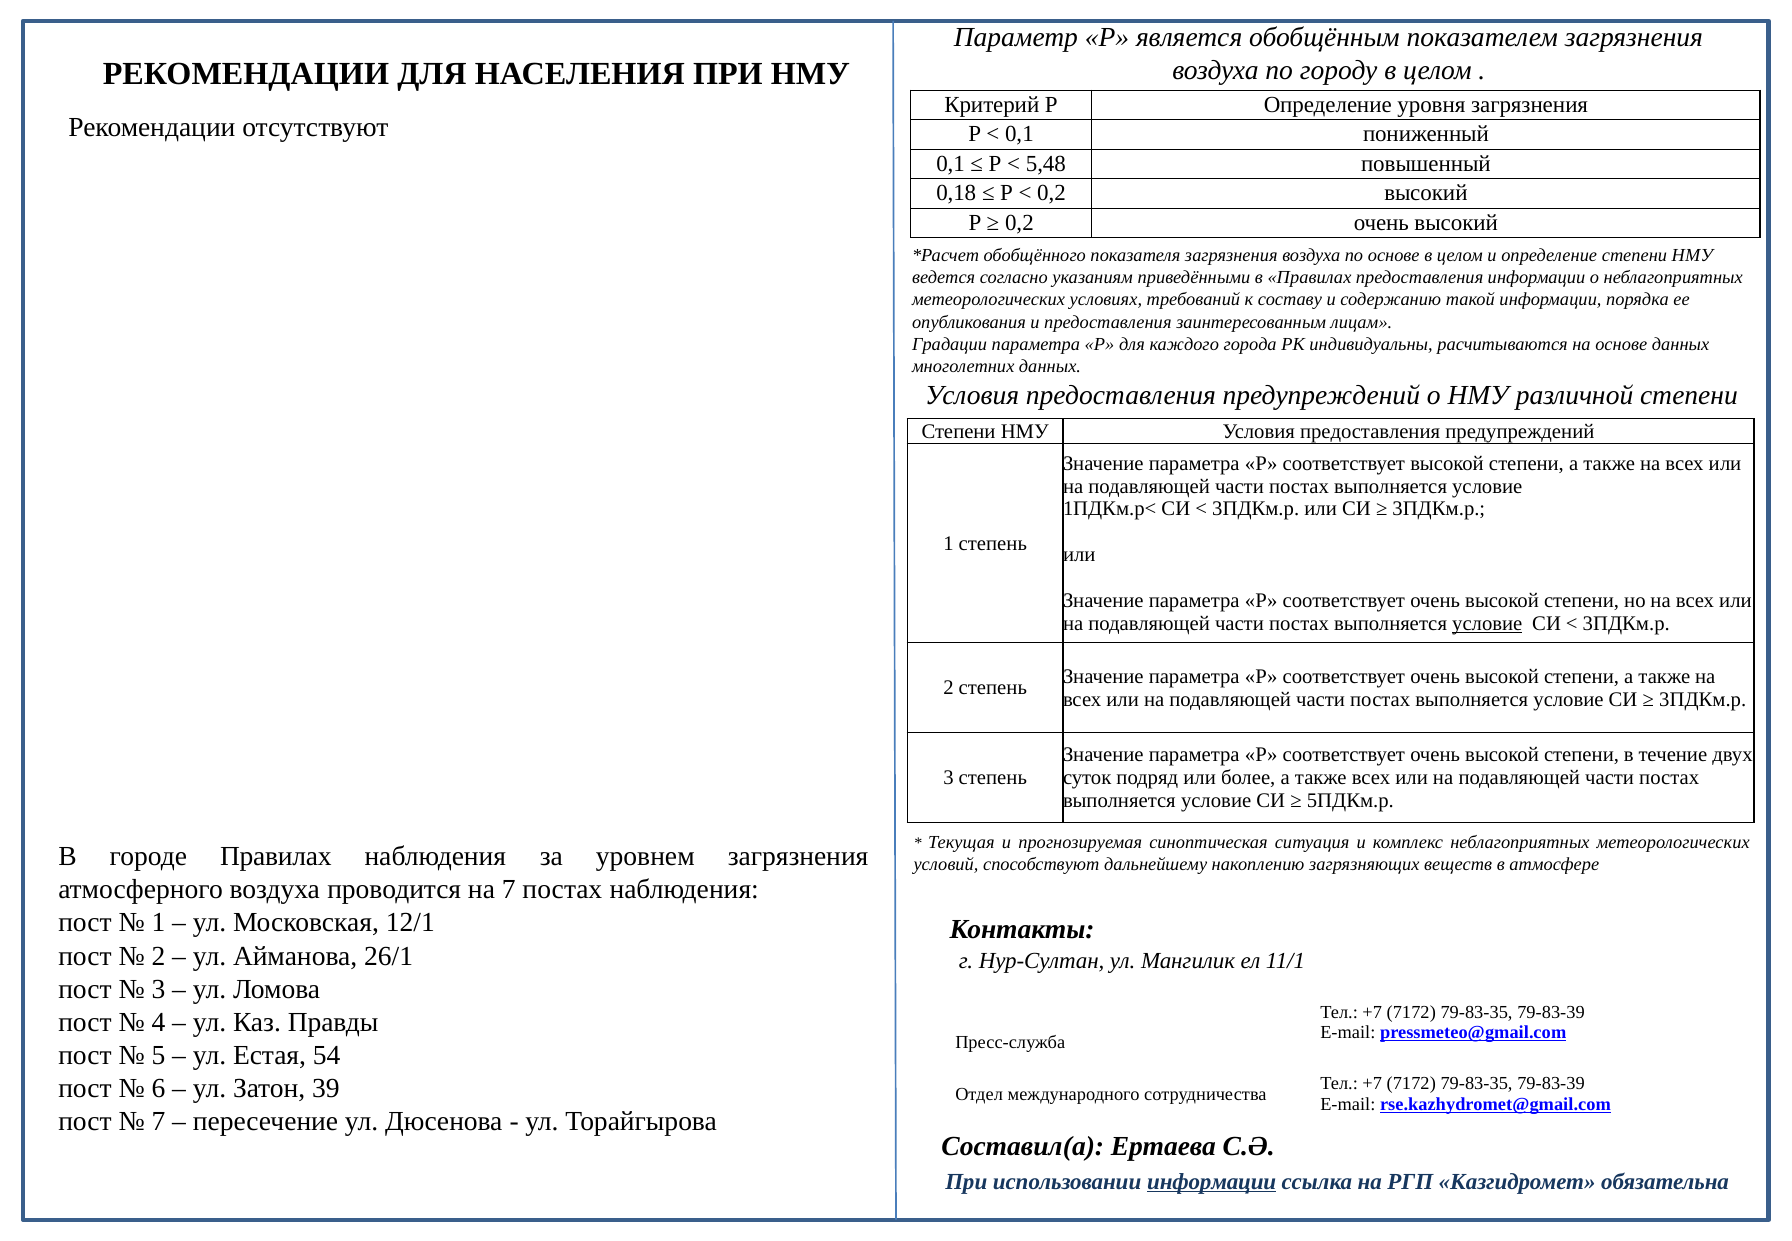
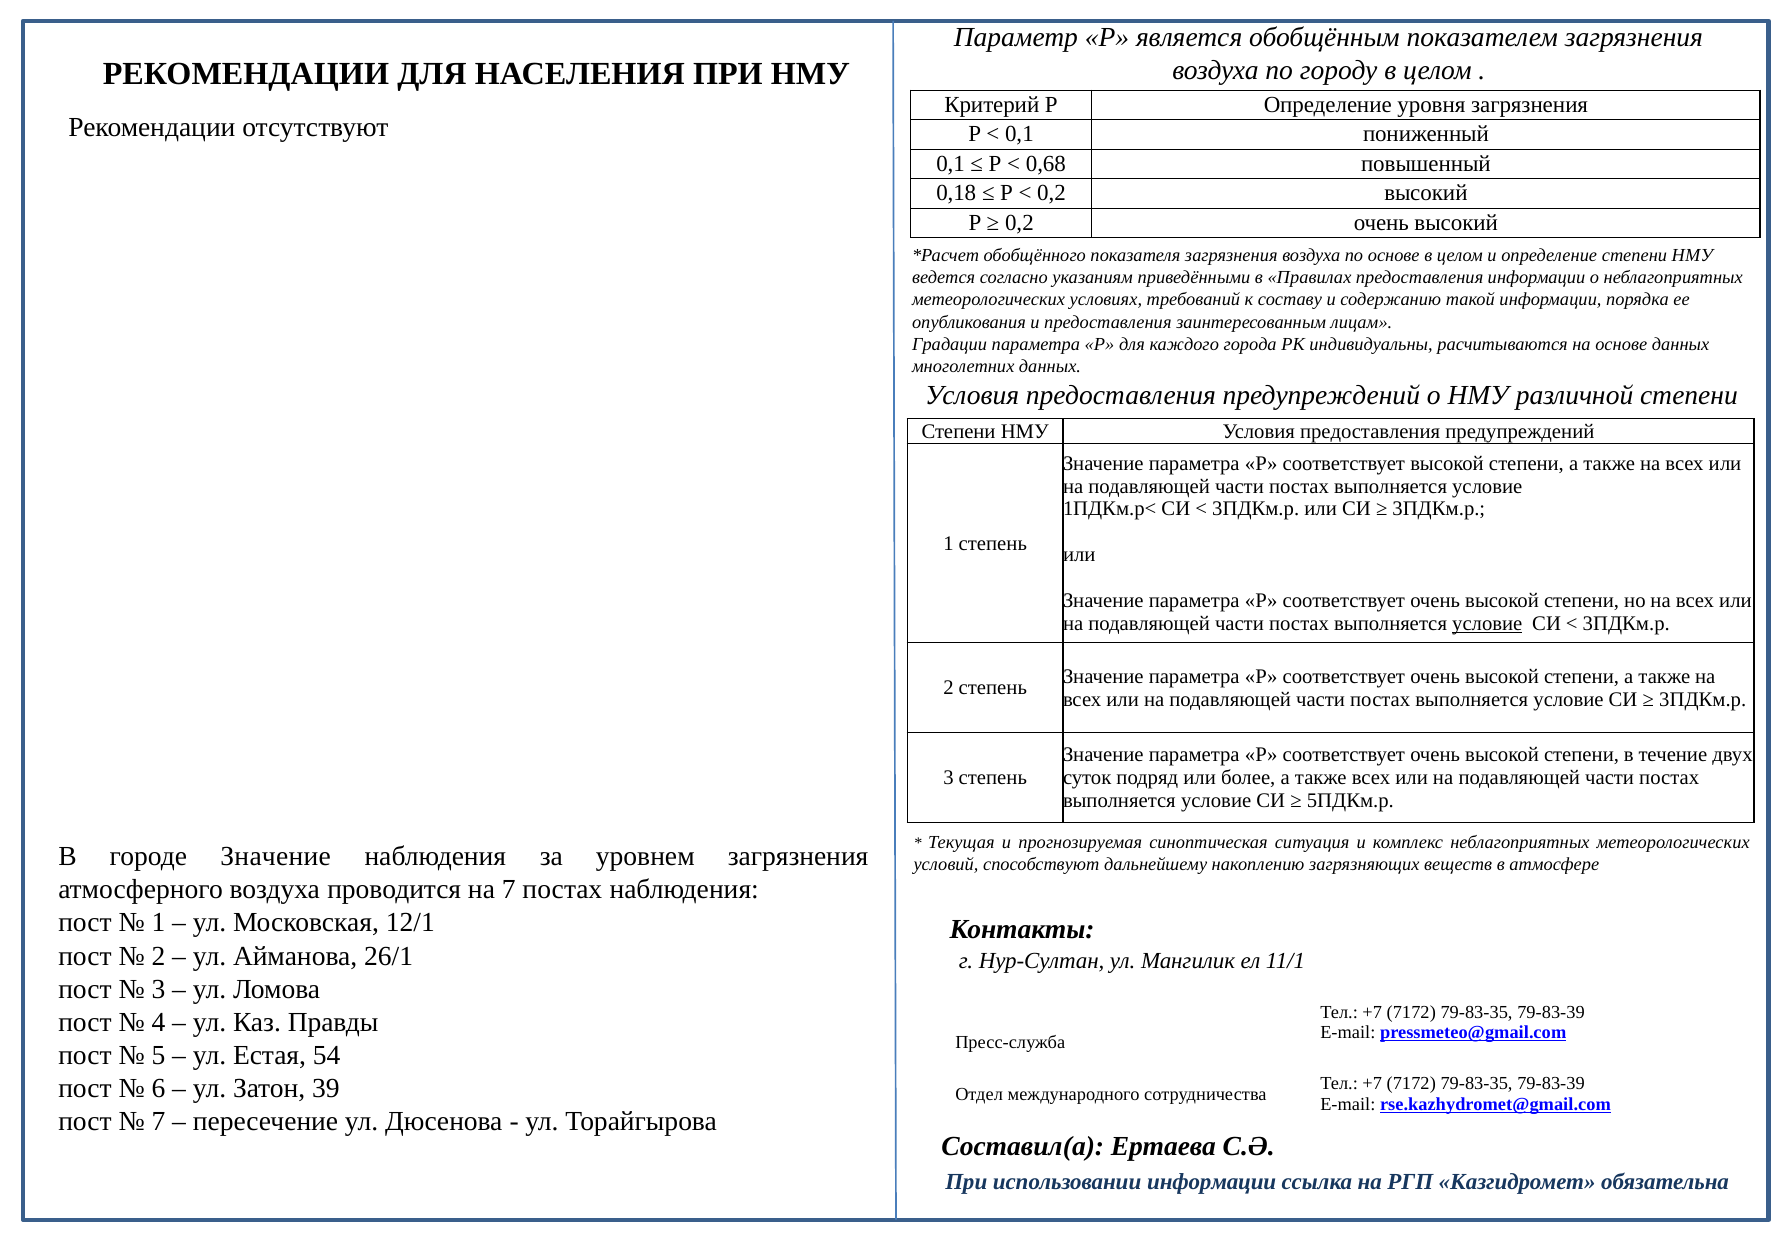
5,48: 5,48 -> 0,68
городе Правилах: Правилах -> Значение
информации at (1212, 1181) underline: present -> none
